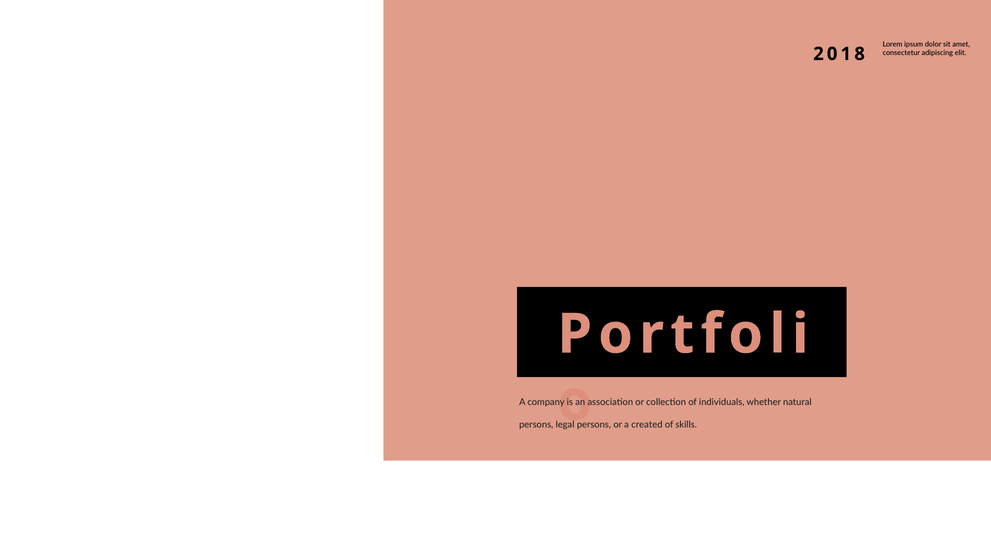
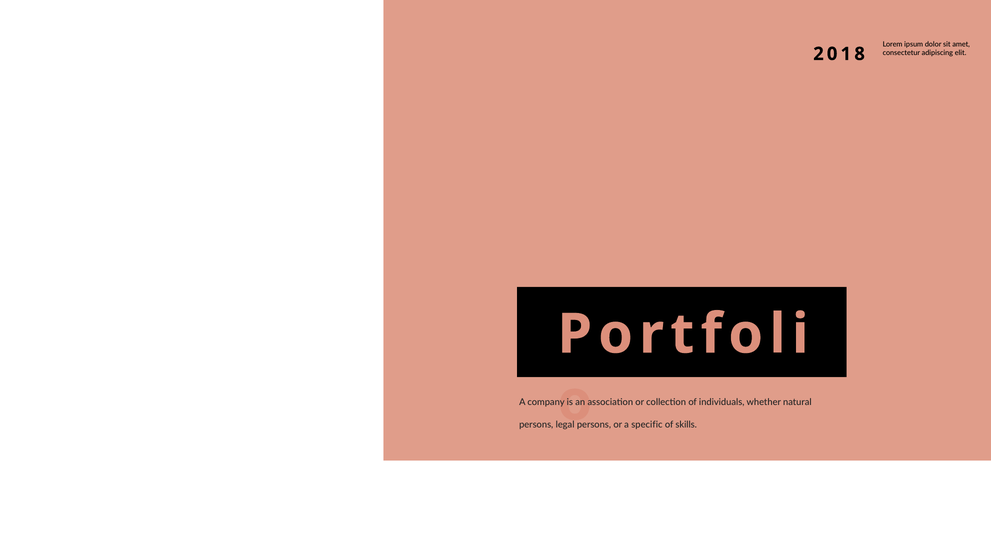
created: created -> specific
